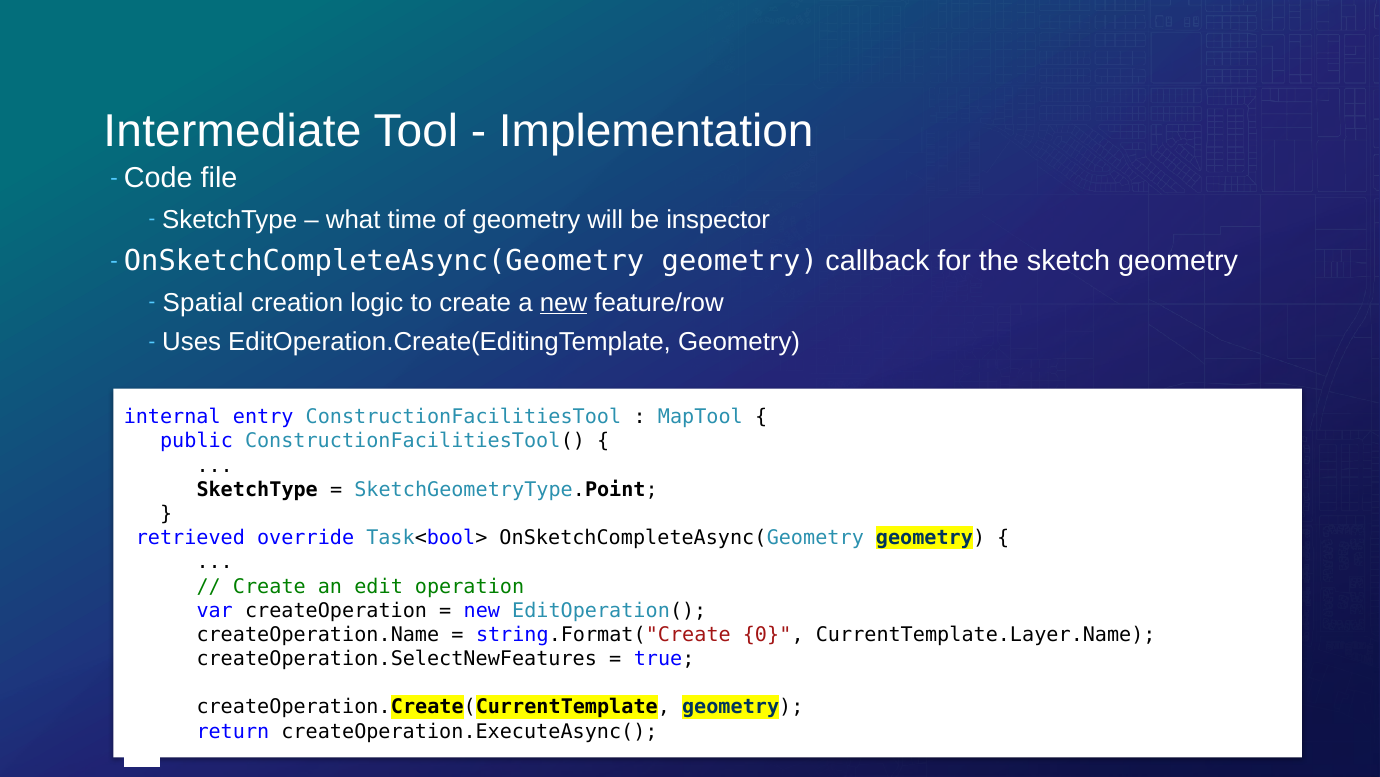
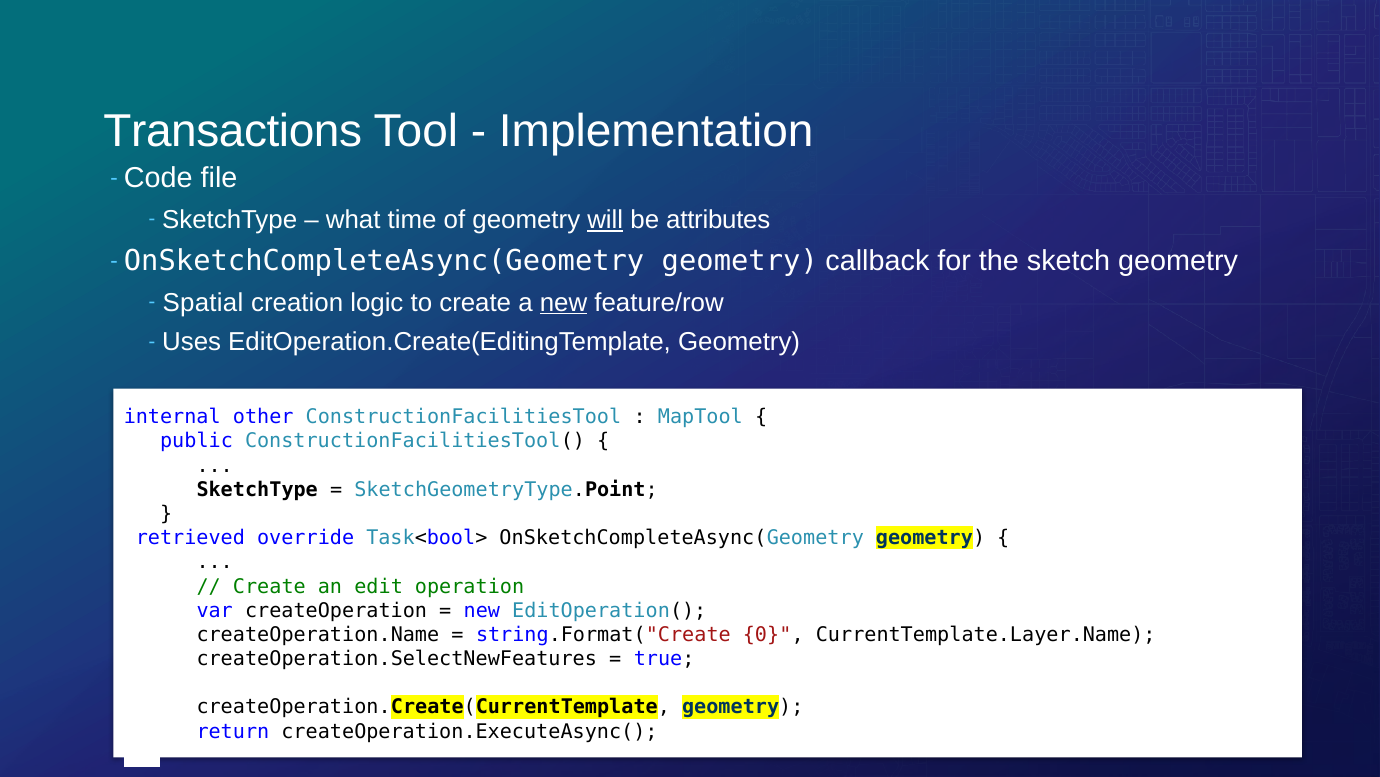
Intermediate: Intermediate -> Transactions
will underline: none -> present
inspector: inspector -> attributes
entry: entry -> other
